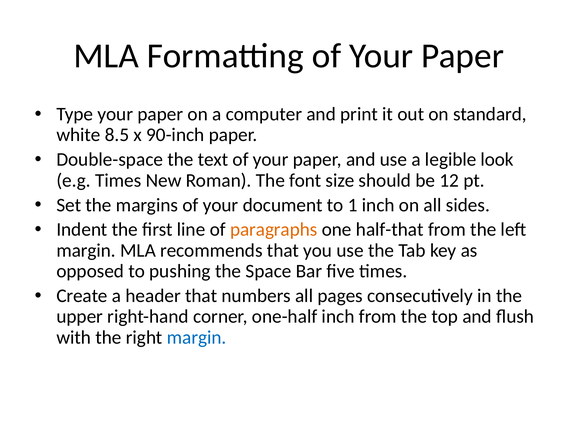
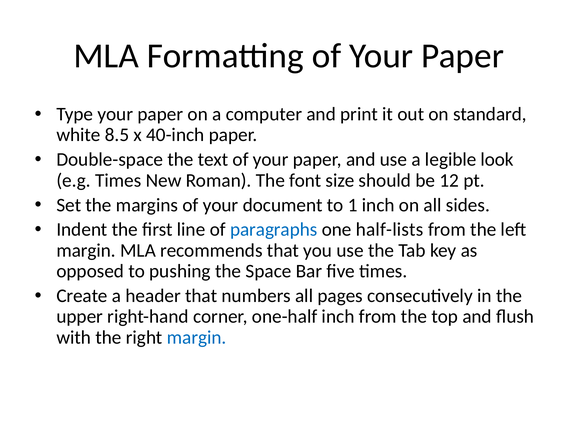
90-inch: 90-inch -> 40-inch
paragraphs colour: orange -> blue
half-that: half-that -> half-lists
